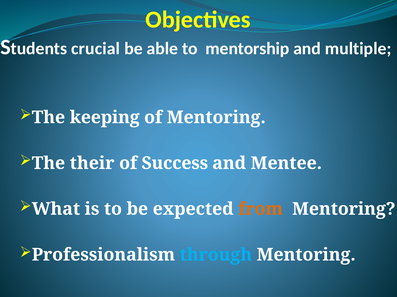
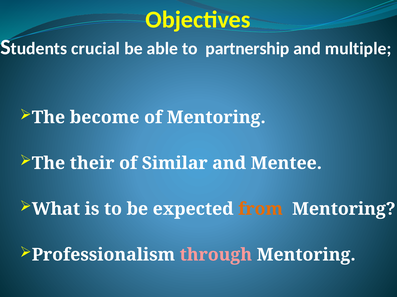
mentorship: mentorship -> partnership
keeping: keeping -> become
Success: Success -> Similar
through colour: light blue -> pink
